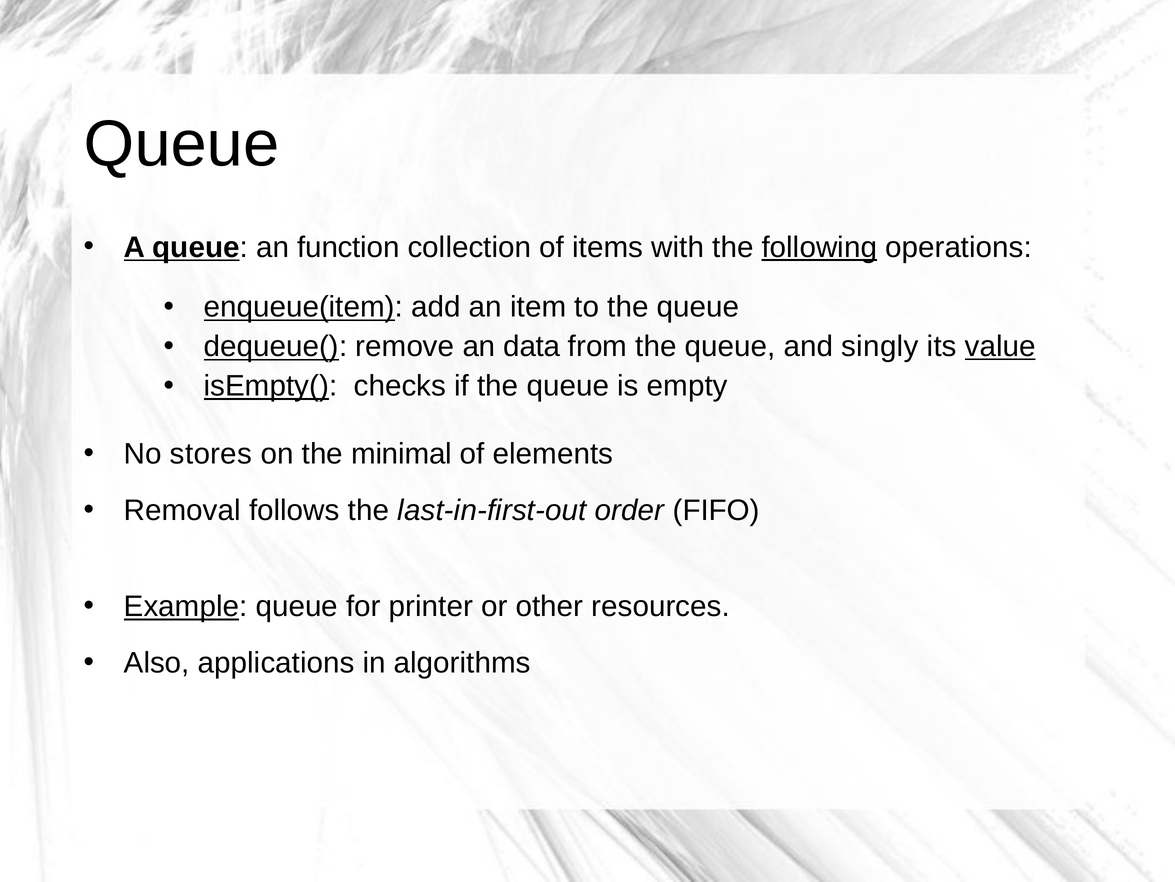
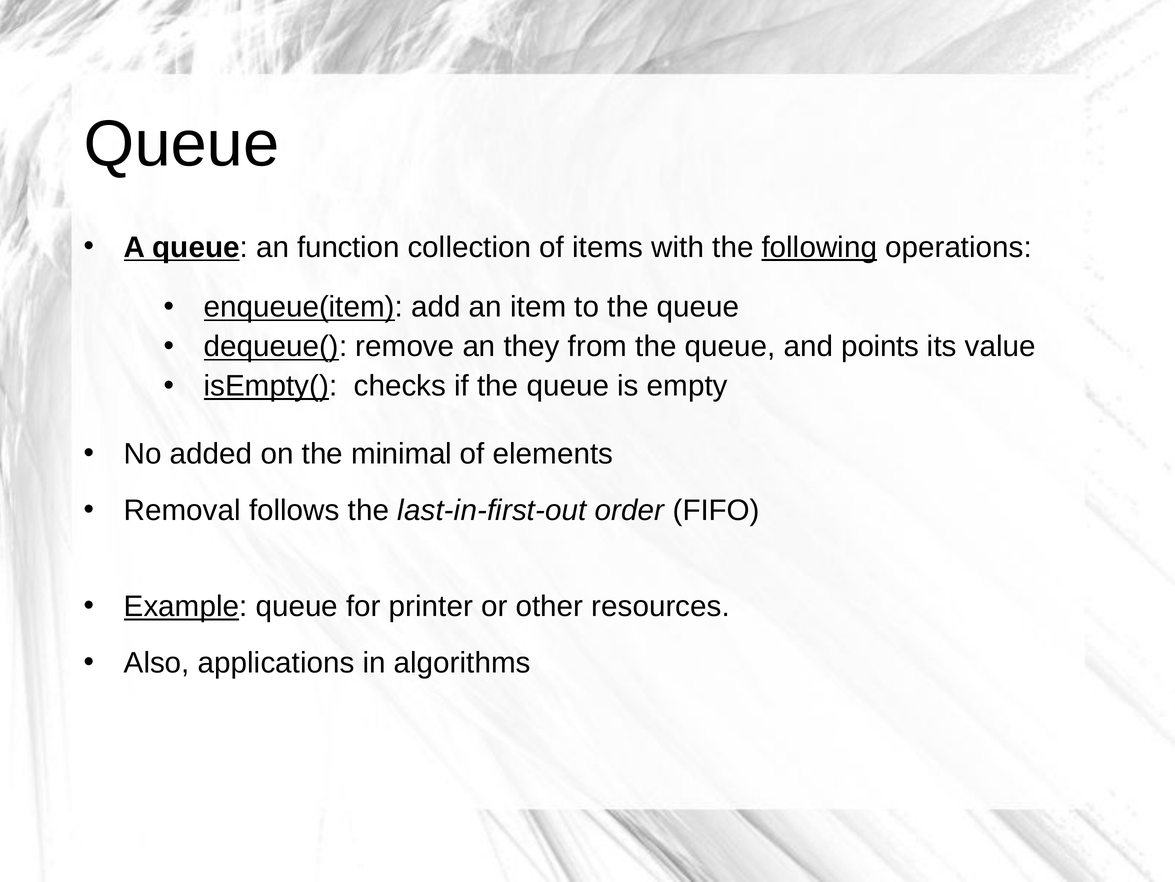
data: data -> they
singly: singly -> points
value underline: present -> none
stores: stores -> added
